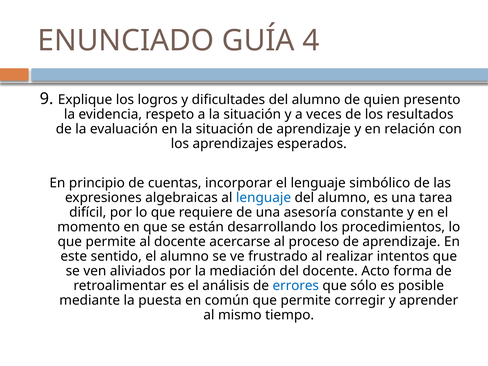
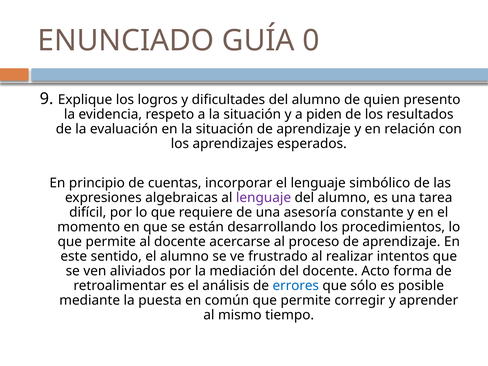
4: 4 -> 0
veces: veces -> piden
lenguaje at (264, 198) colour: blue -> purple
